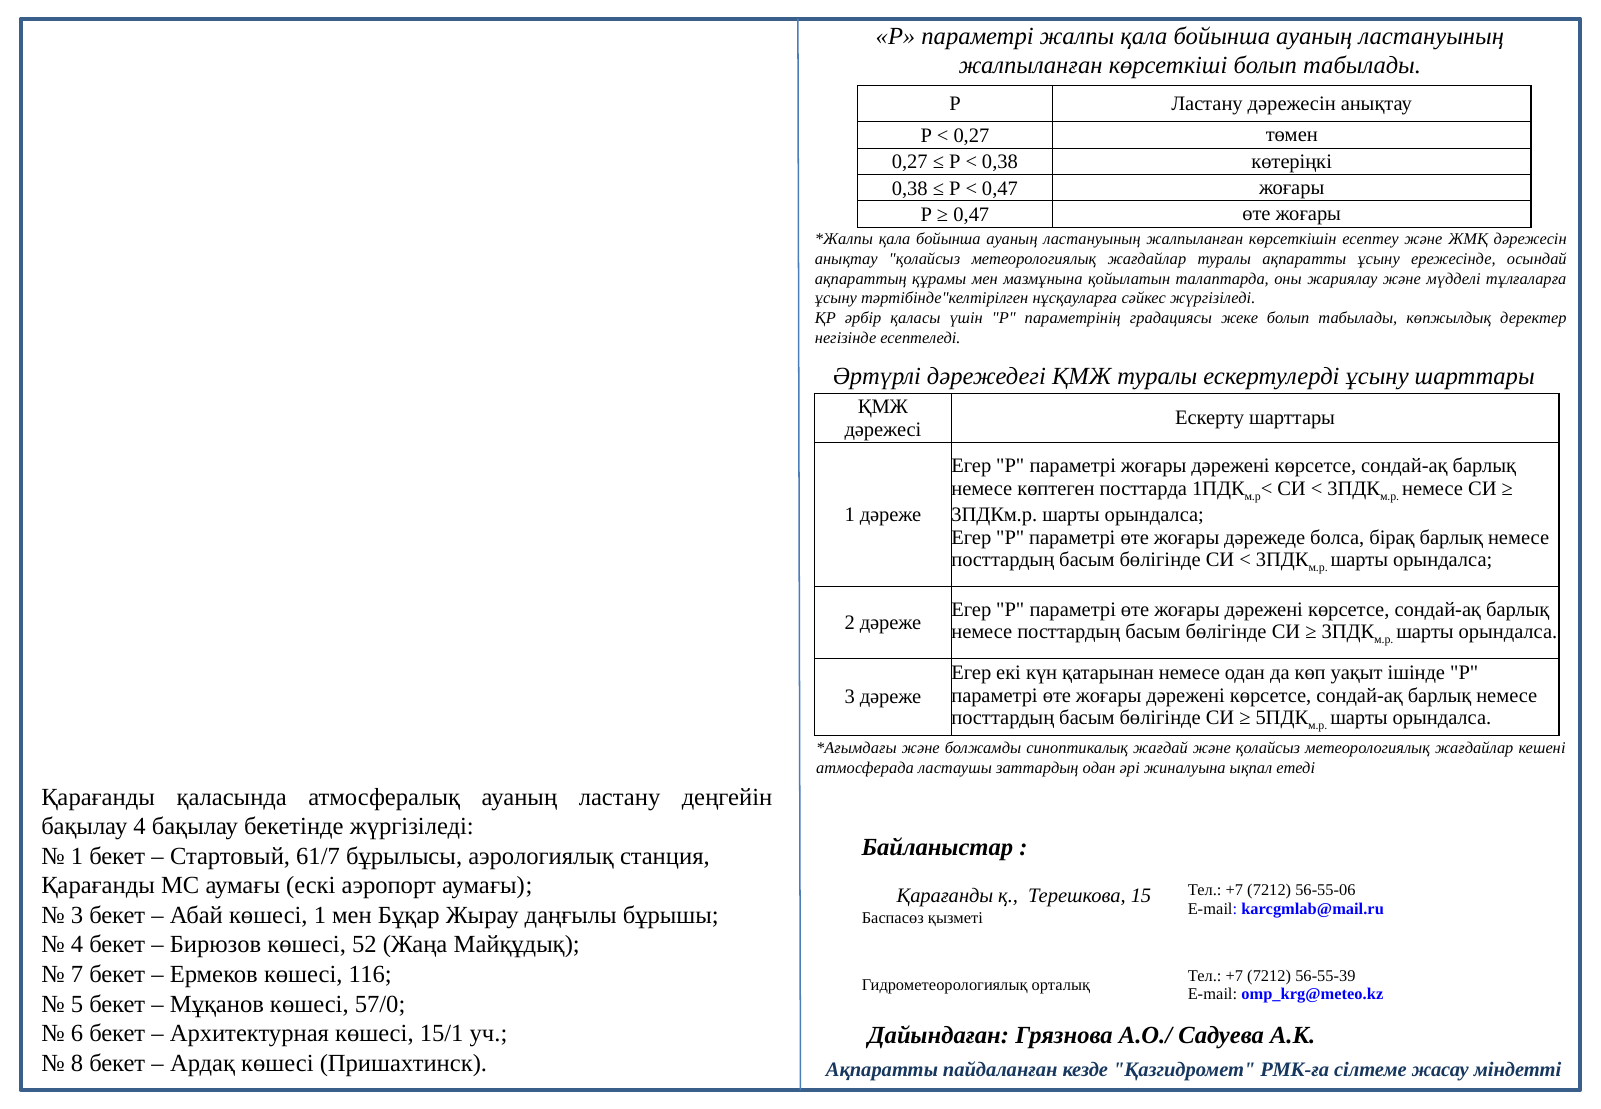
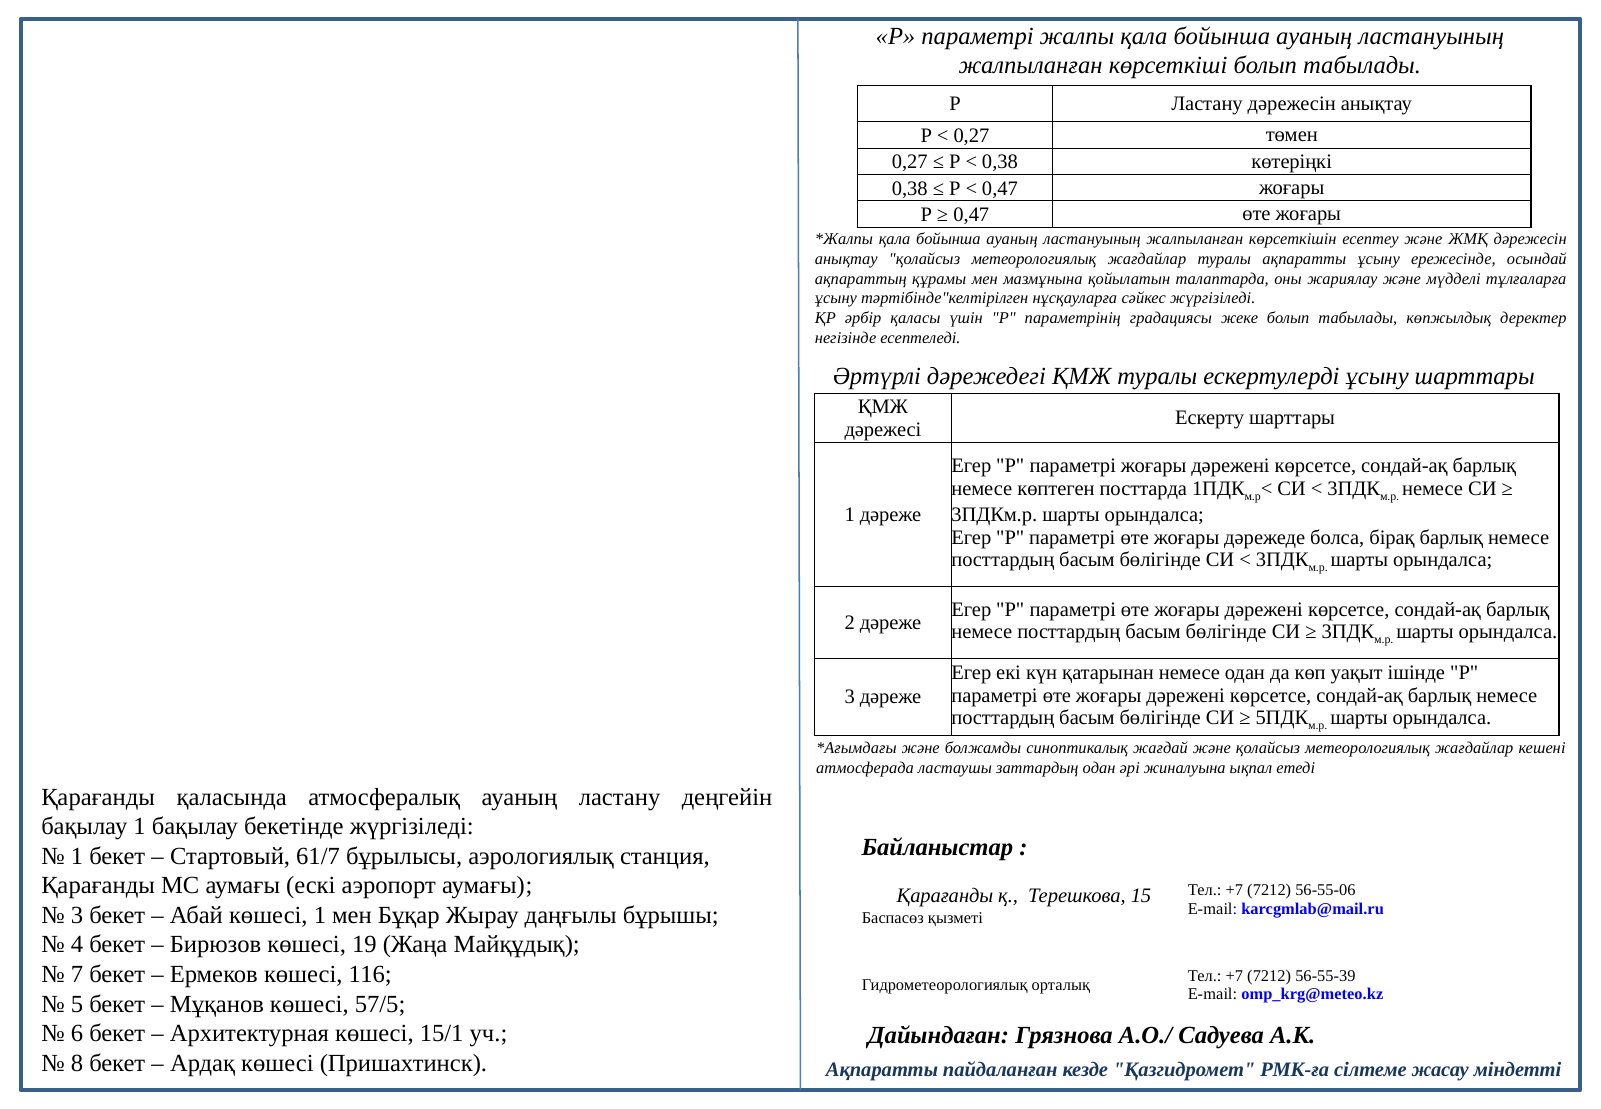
бақылау 4: 4 -> 1
52: 52 -> 19
57/0: 57/0 -> 57/5
